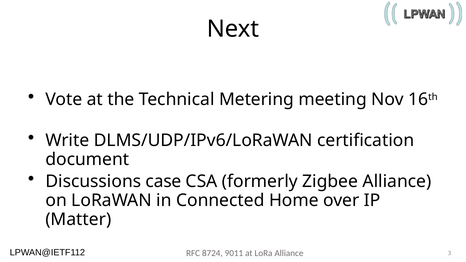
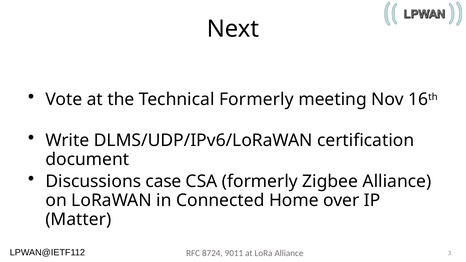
Technical Metering: Metering -> Formerly
